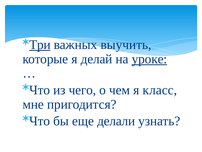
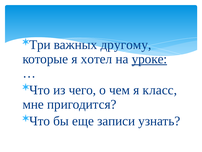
Три underline: present -> none
выучить: выучить -> другому
делай: делай -> хотел
делали: делали -> записи
